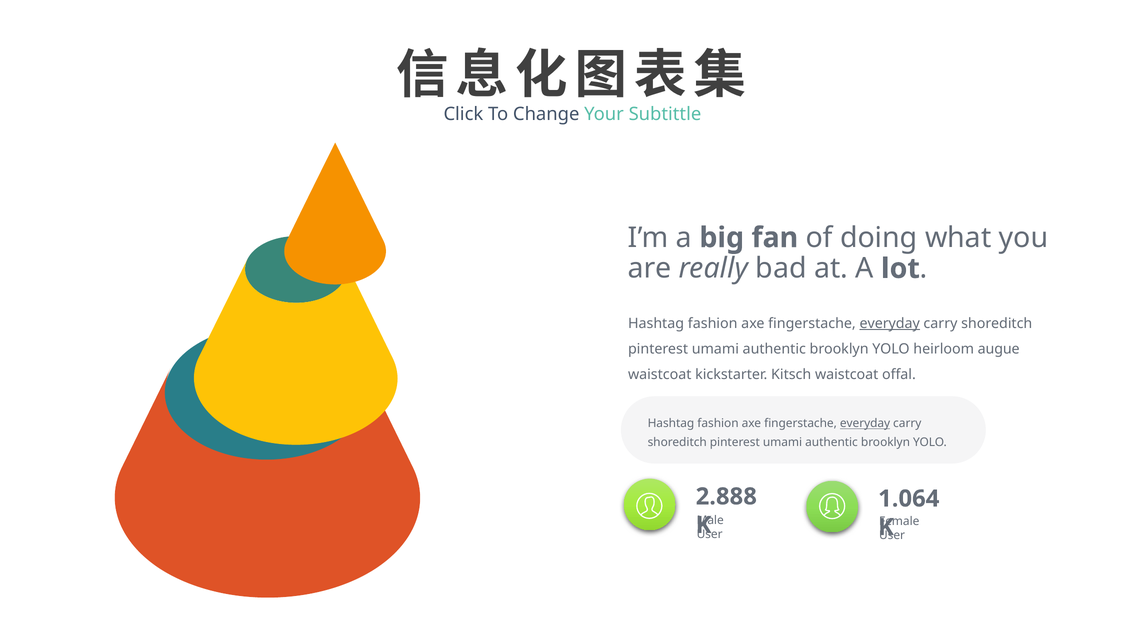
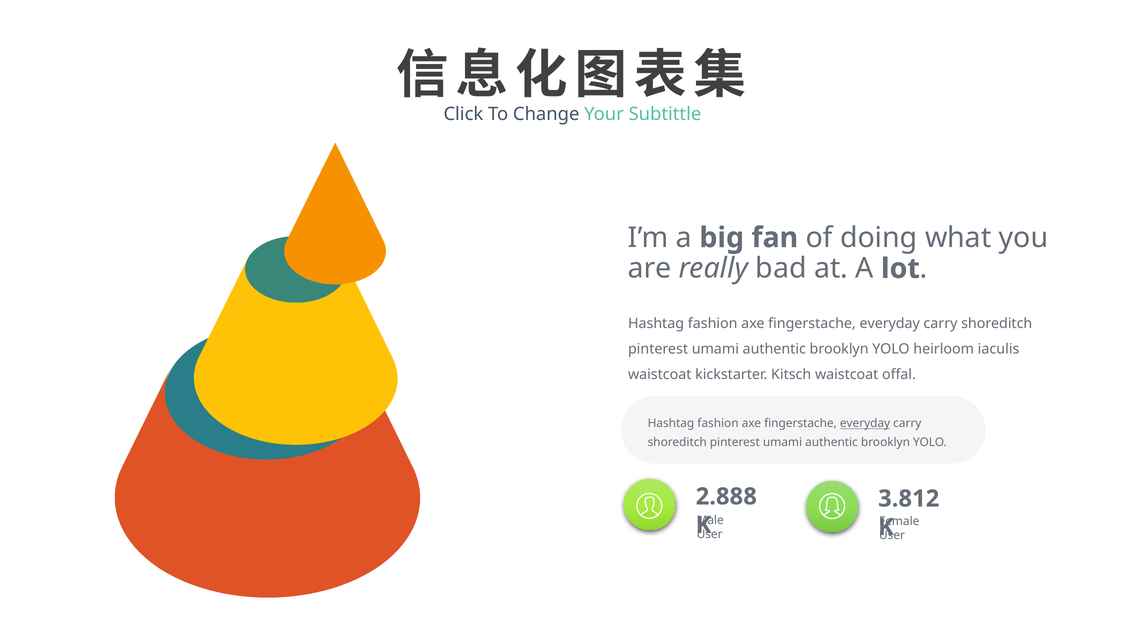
everyday at (890, 323) underline: present -> none
augue: augue -> iaculis
1.064: 1.064 -> 3.812
